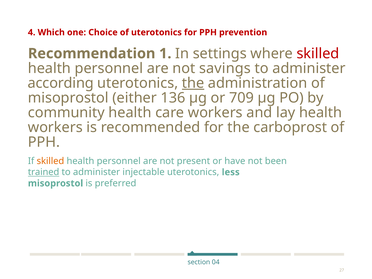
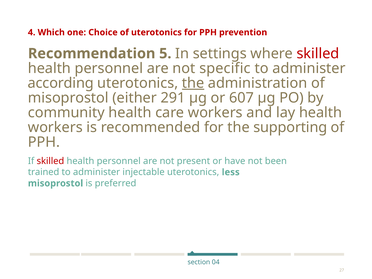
1: 1 -> 5
savings: savings -> specific
136: 136 -> 291
709: 709 -> 607
carboprost: carboprost -> supporting
skilled at (50, 161) colour: orange -> red
trained underline: present -> none
